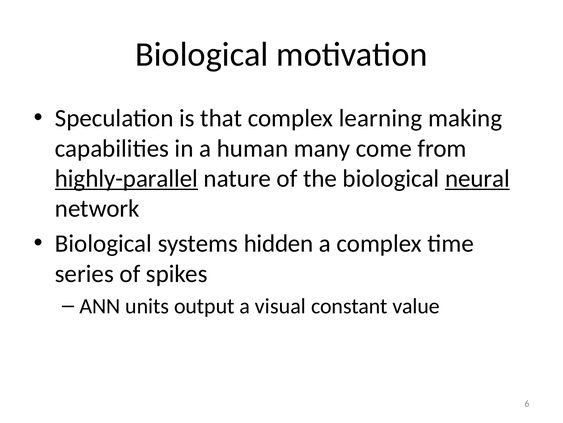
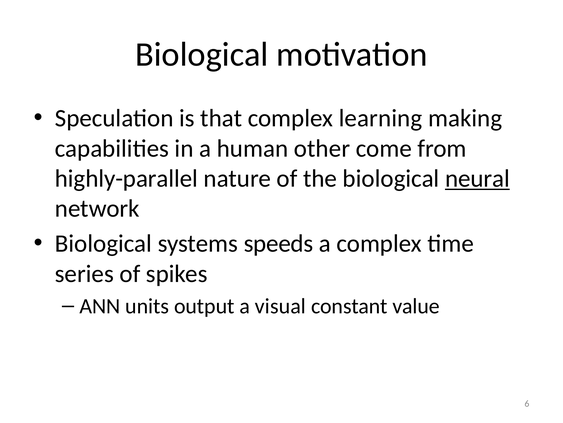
many: many -> other
highly-parallel underline: present -> none
hidden: hidden -> speeds
